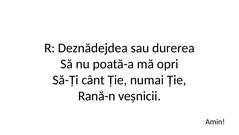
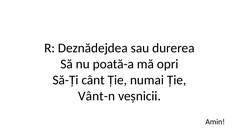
Rană-n: Rană-n -> Vânt-n
